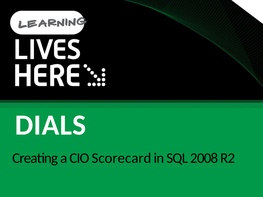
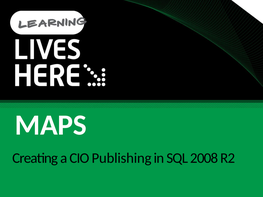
DIALS: DIALS -> MAPS
Scorecard: Scorecard -> Publishing
